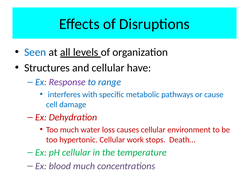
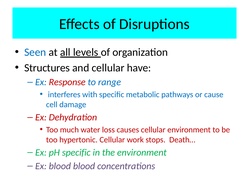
Response colour: purple -> red
pH cellular: cellular -> specific
the temperature: temperature -> environment
blood much: much -> blood
